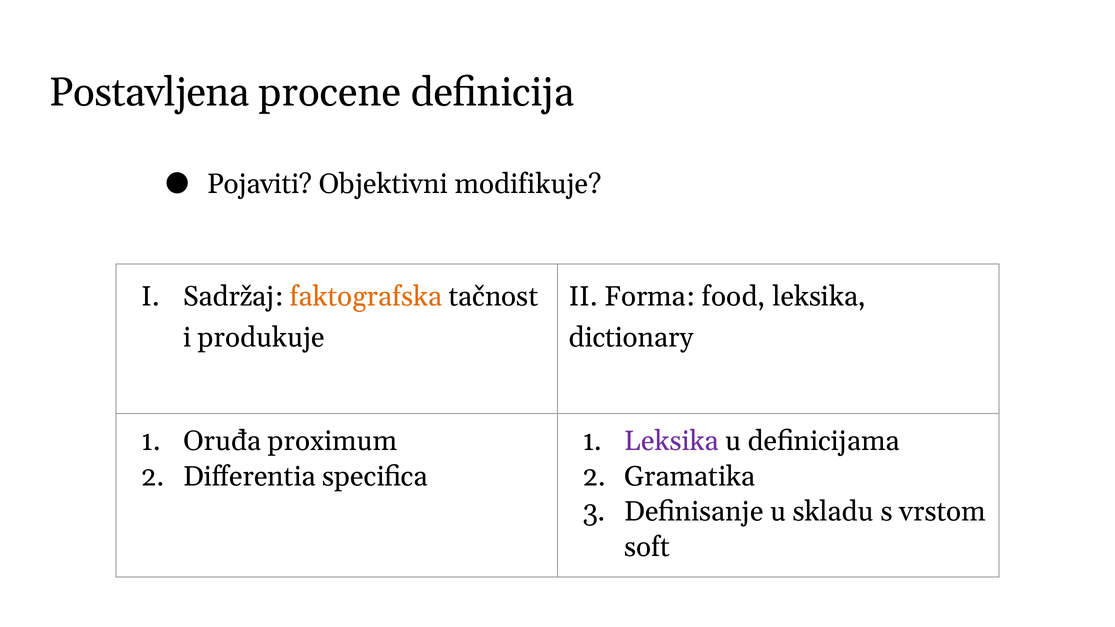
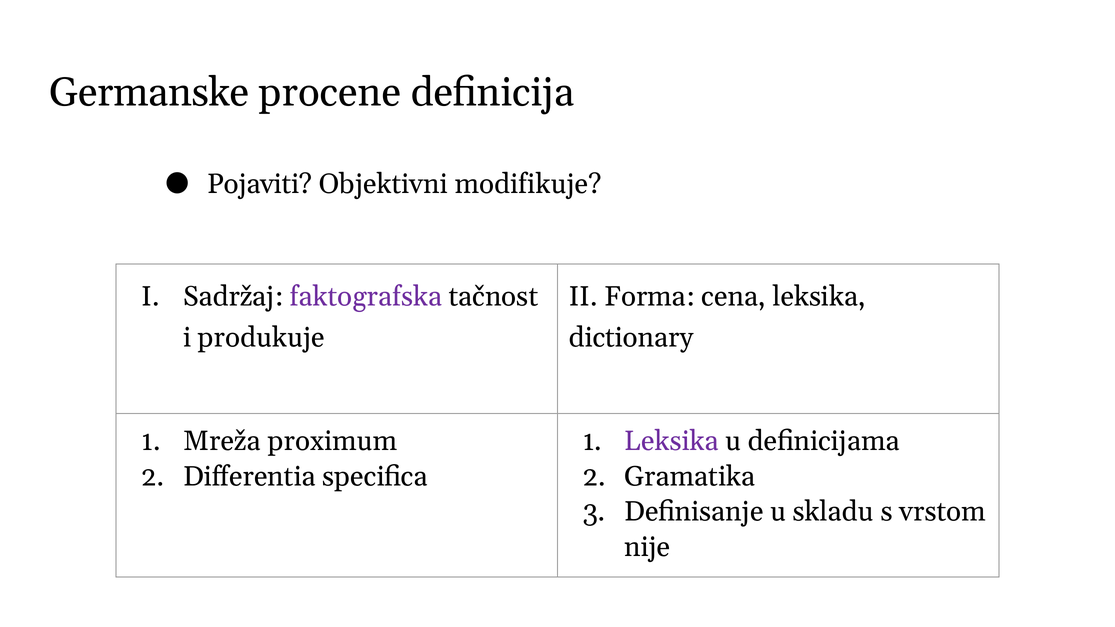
Postavljena: Postavljena -> Germanske
faktografska colour: orange -> purple
food: food -> cena
Oruđa: Oruđa -> Mreža
soft: soft -> nije
